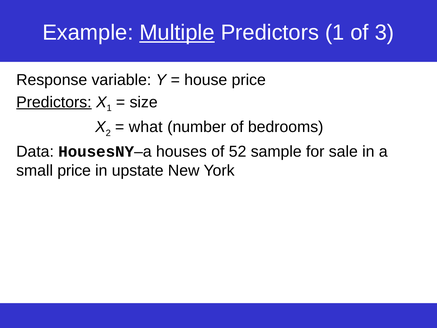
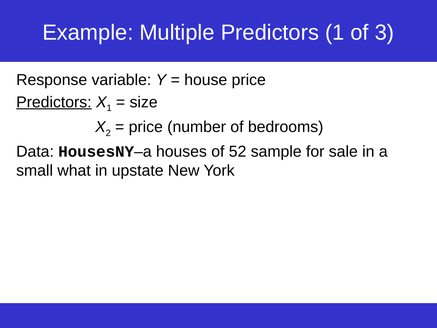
Multiple underline: present -> none
what at (146, 127): what -> price
small price: price -> what
